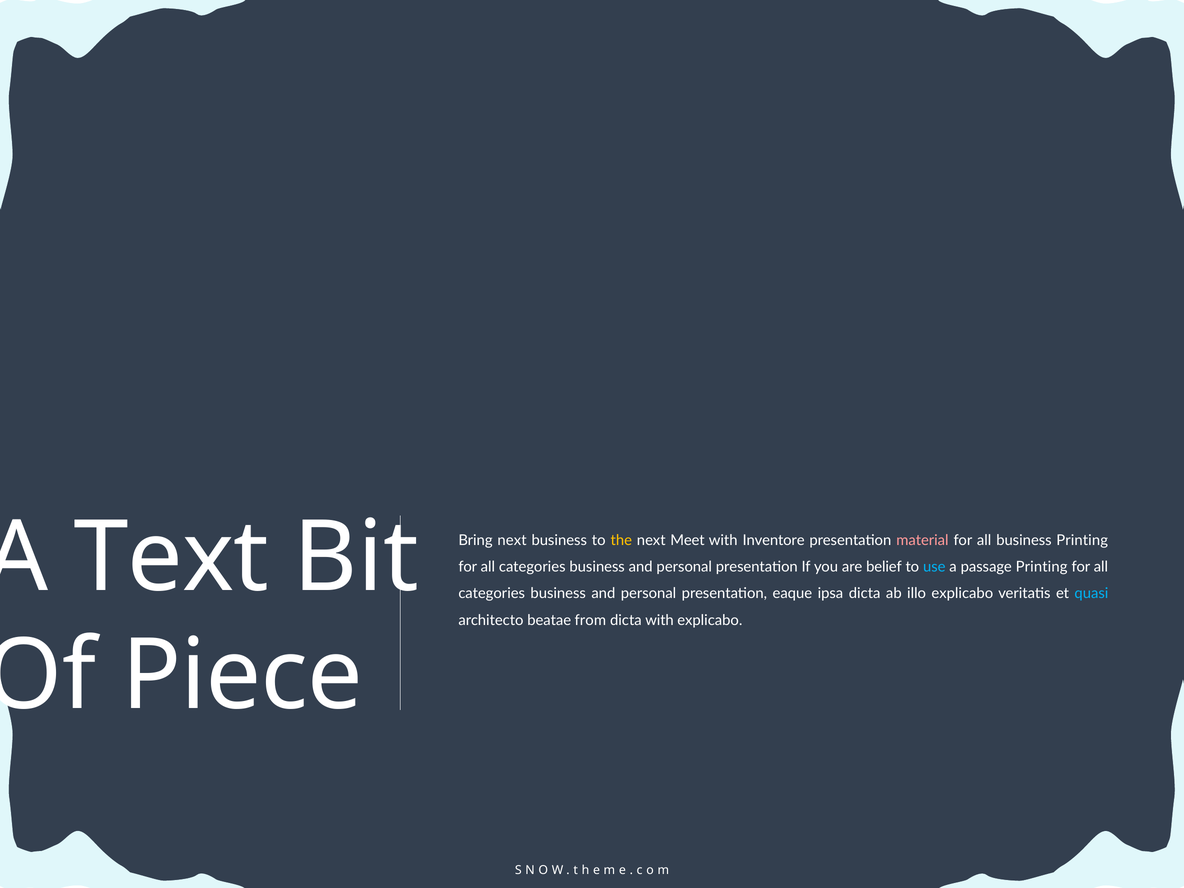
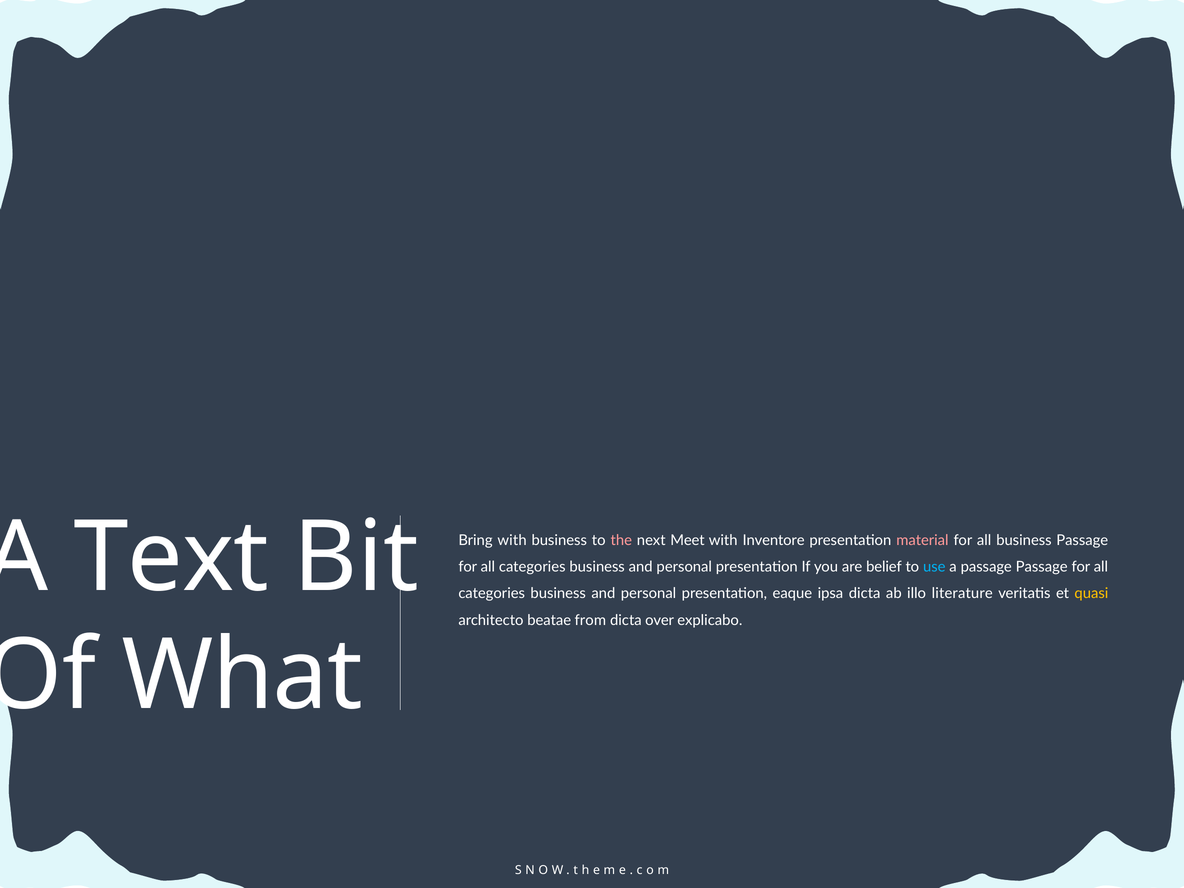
Bring next: next -> with
the colour: yellow -> pink
business Printing: Printing -> Passage
passage Printing: Printing -> Passage
illo explicabo: explicabo -> literature
quasi colour: light blue -> yellow
dicta with: with -> over
Piece: Piece -> What
